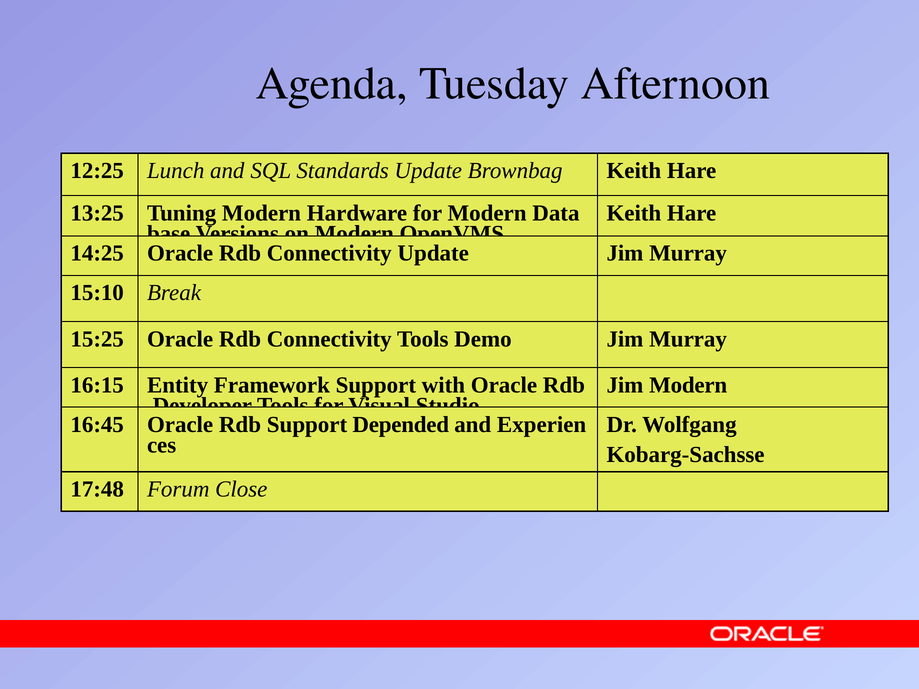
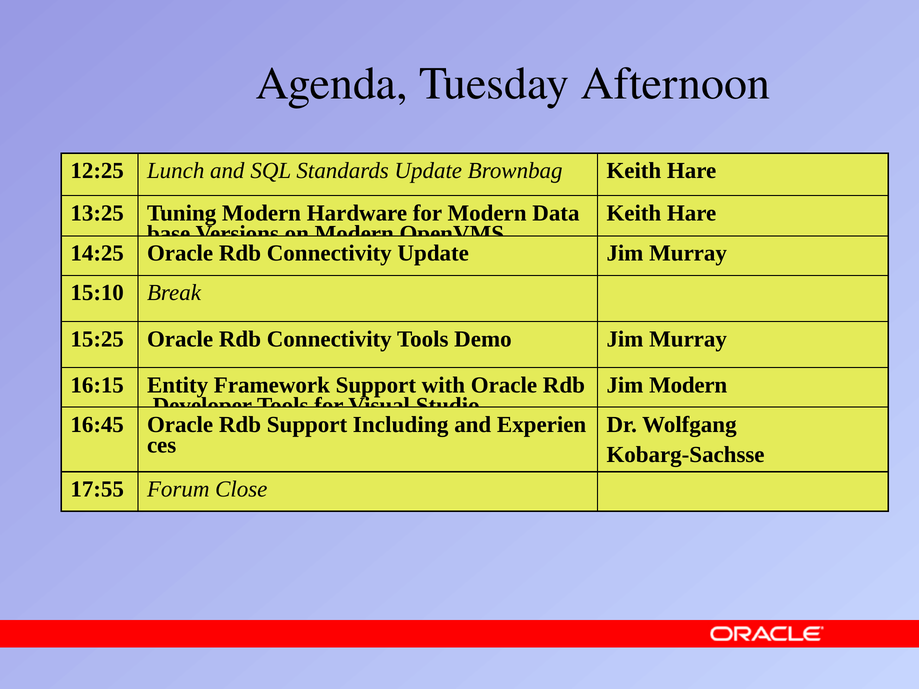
Depended: Depended -> Including
17:48: 17:48 -> 17:55
